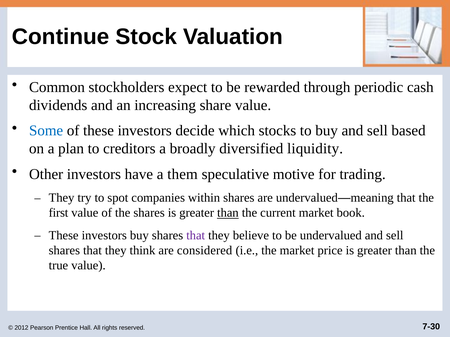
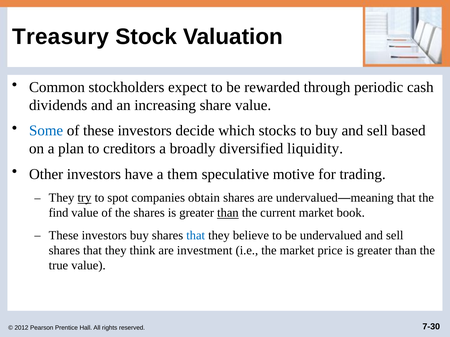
Continue: Continue -> Treasury
try underline: none -> present
within: within -> obtain
first: first -> find
that at (196, 236) colour: purple -> blue
considered: considered -> investment
